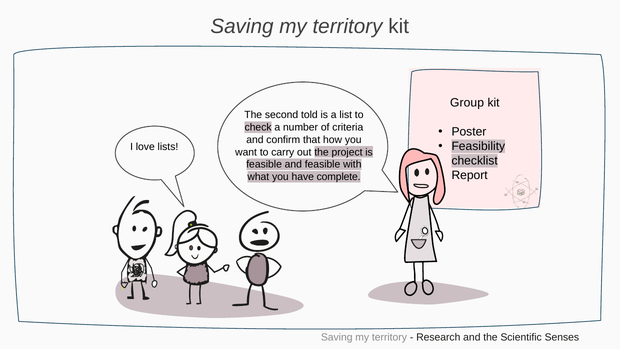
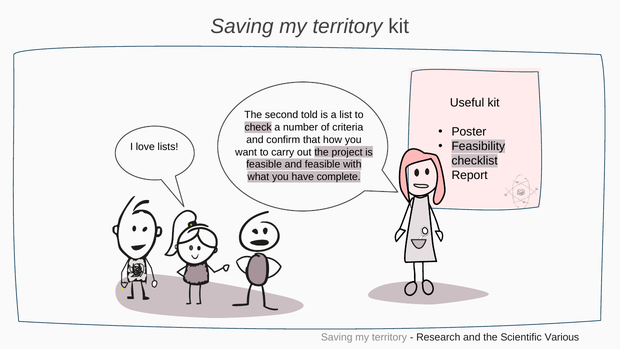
Group: Group -> Useful
Senses: Senses -> Various
